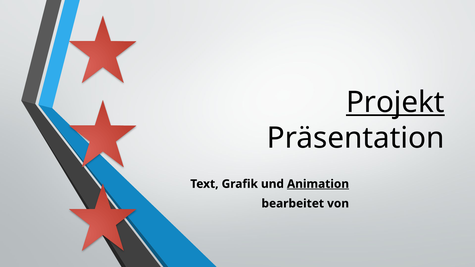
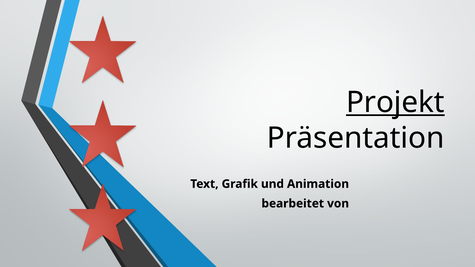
Animation underline: present -> none
